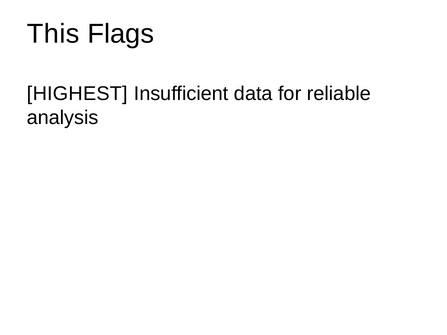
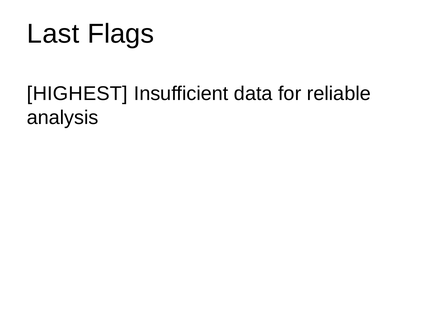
This: This -> Last
